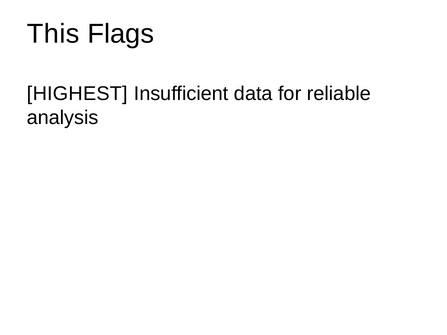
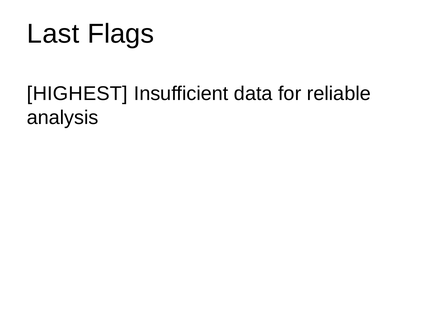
This: This -> Last
